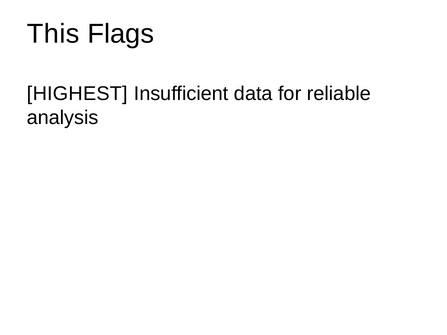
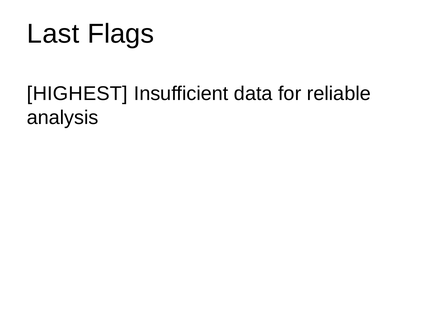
This: This -> Last
